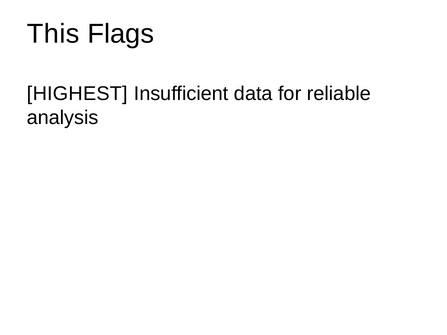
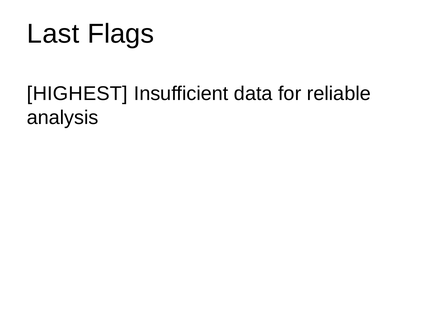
This: This -> Last
